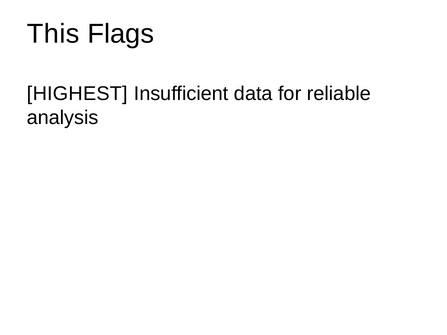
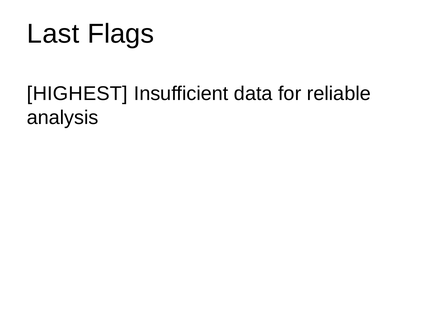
This: This -> Last
